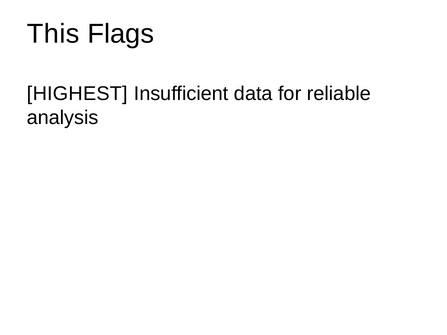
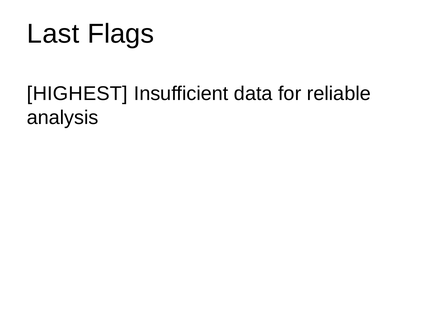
This: This -> Last
